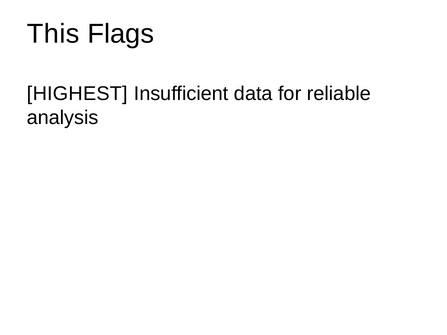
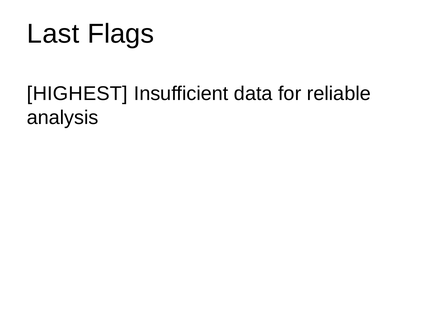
This: This -> Last
